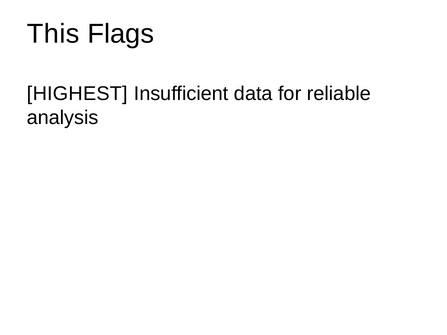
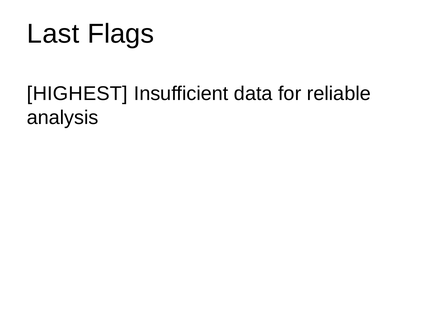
This: This -> Last
